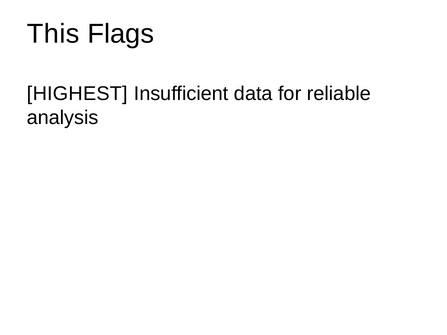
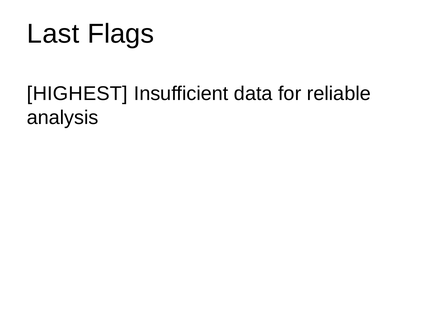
This: This -> Last
